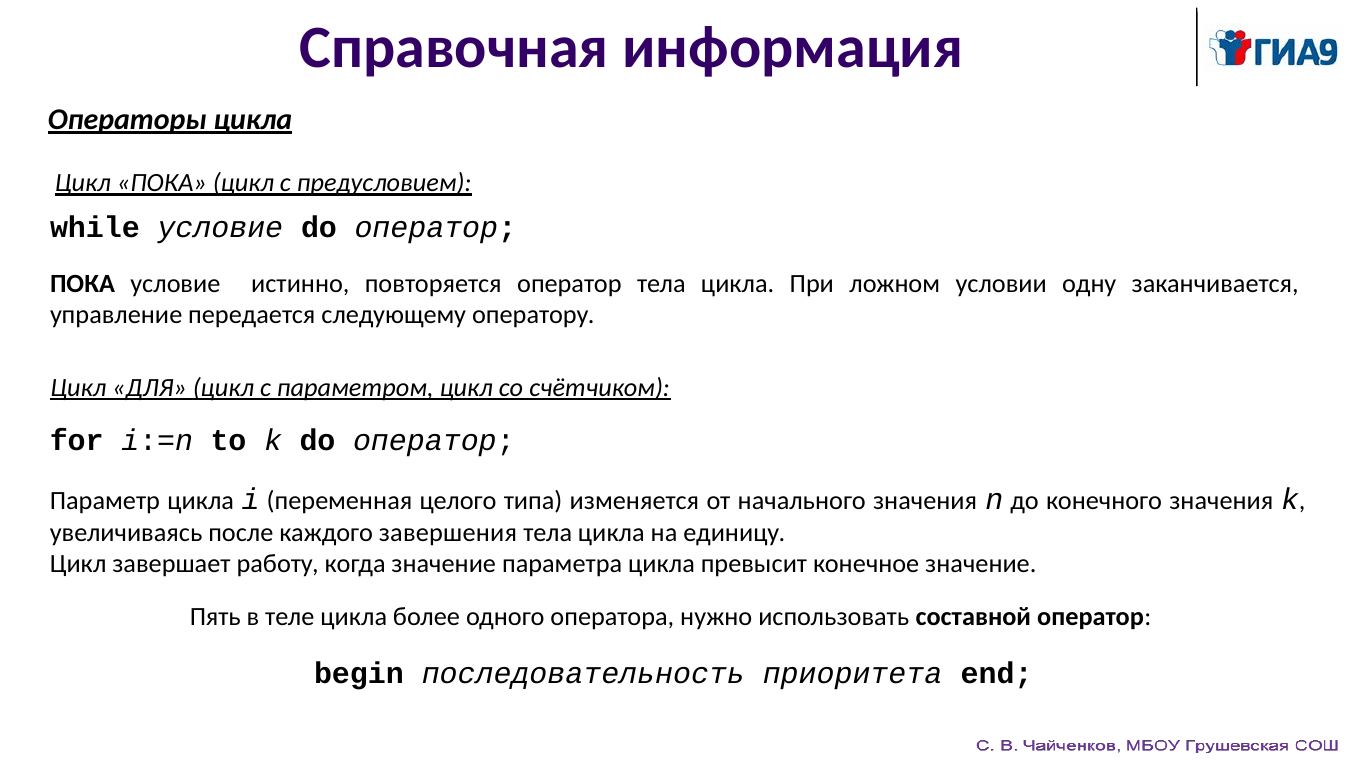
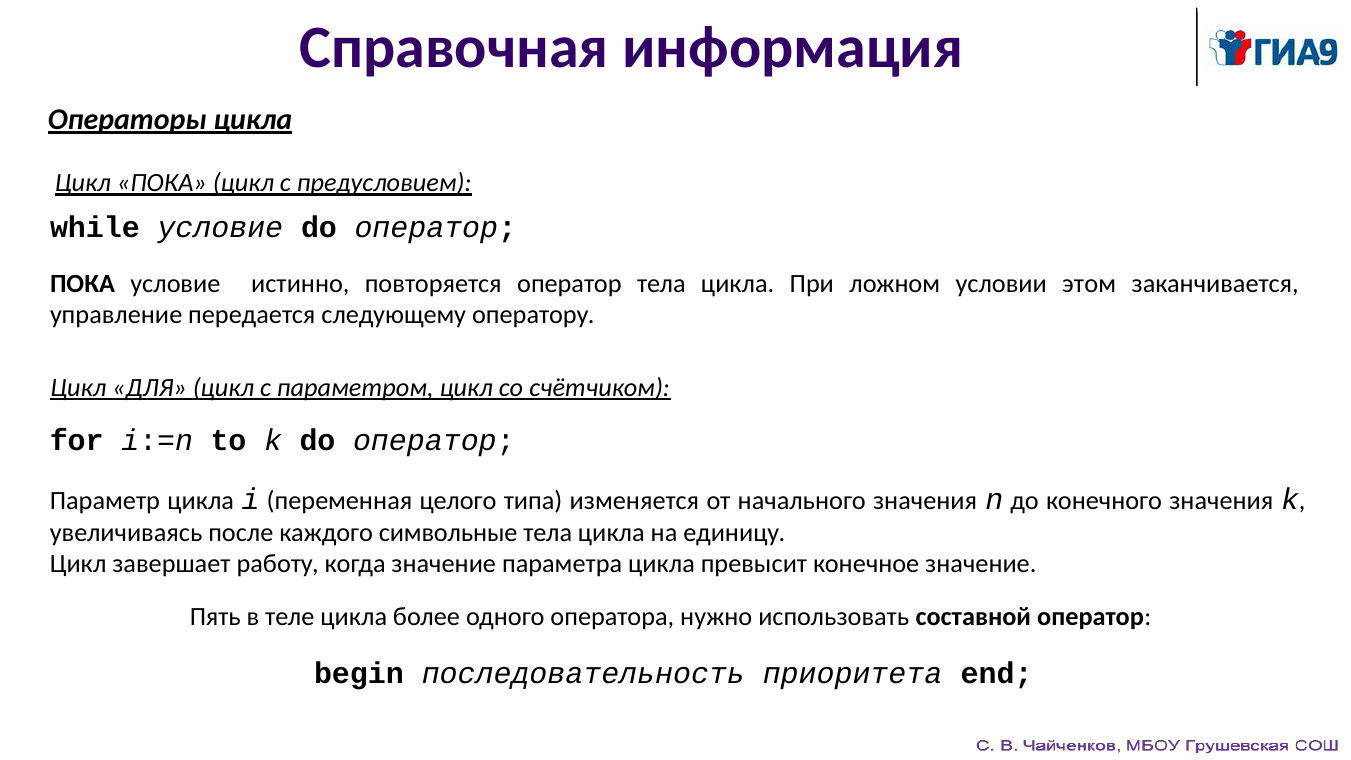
одну: одну -> этом
завершения: завершения -> символьные
